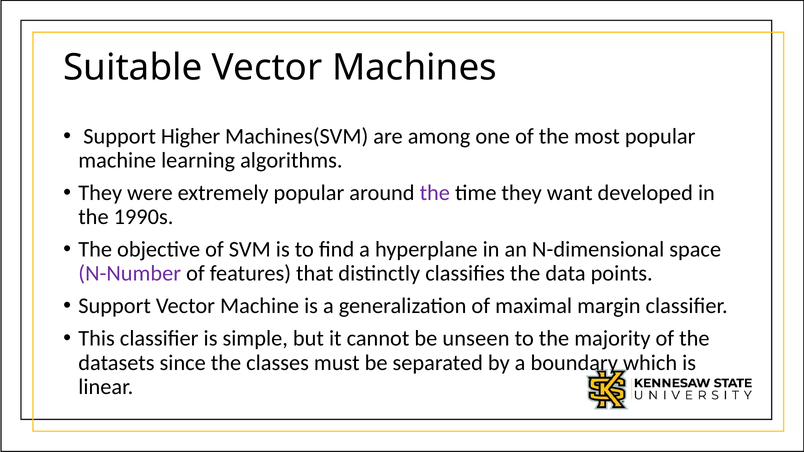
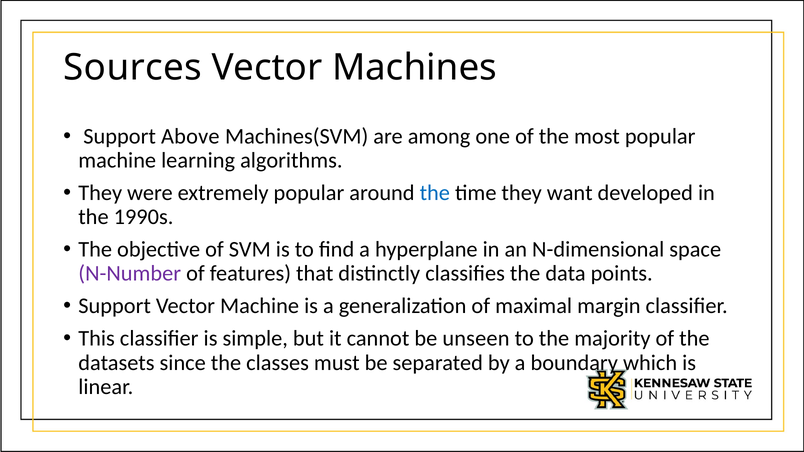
Suitable: Suitable -> Sources
Higher: Higher -> Above
the at (435, 193) colour: purple -> blue
